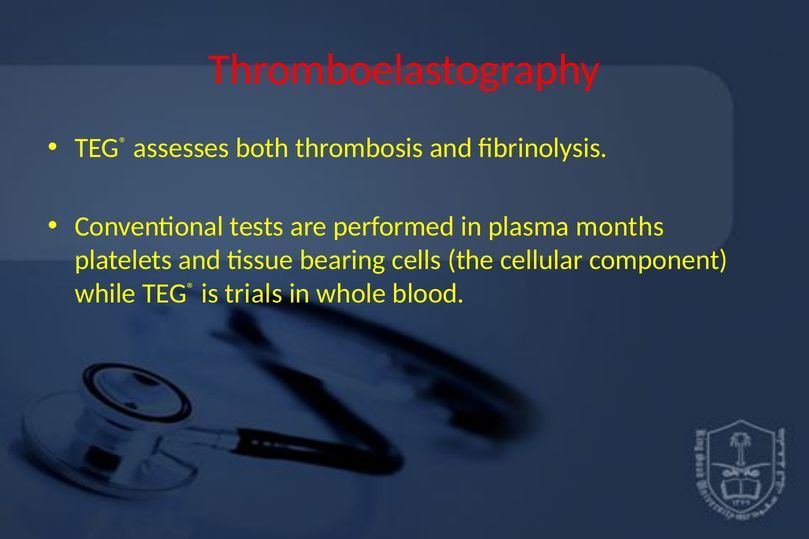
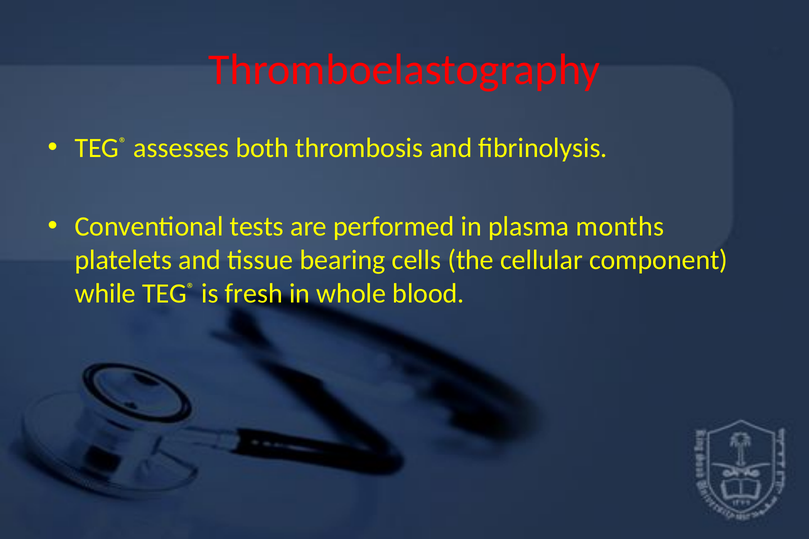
trials: trials -> fresh
